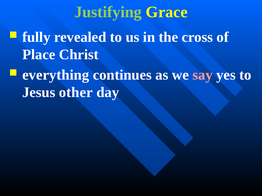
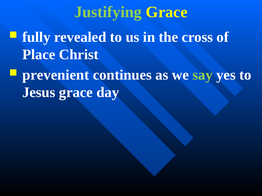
everything: everything -> prevenient
say colour: pink -> light green
Jesus other: other -> grace
